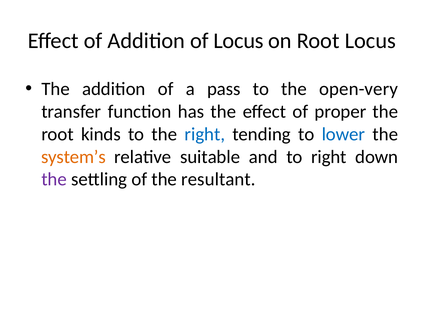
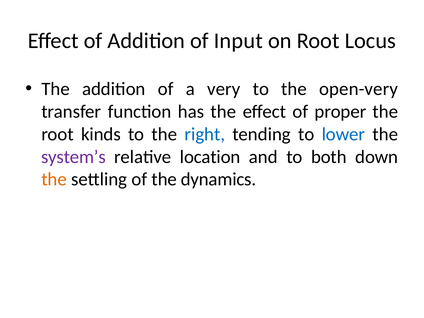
of Locus: Locus -> Input
pass: pass -> very
system’s colour: orange -> purple
suitable: suitable -> location
to right: right -> both
the at (54, 179) colour: purple -> orange
resultant: resultant -> dynamics
